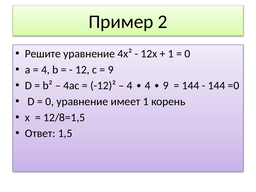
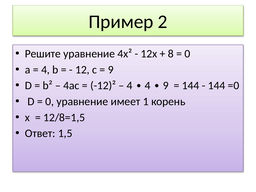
1 at (171, 54): 1 -> 8
